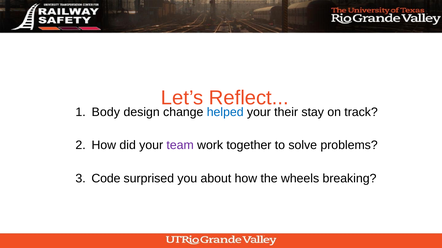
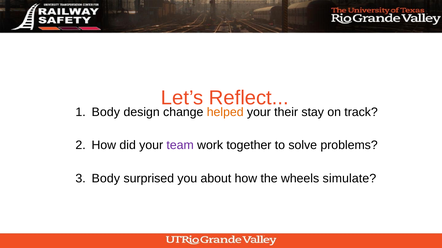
helped colour: blue -> orange
Code at (106, 179): Code -> Body
breaking: breaking -> simulate
